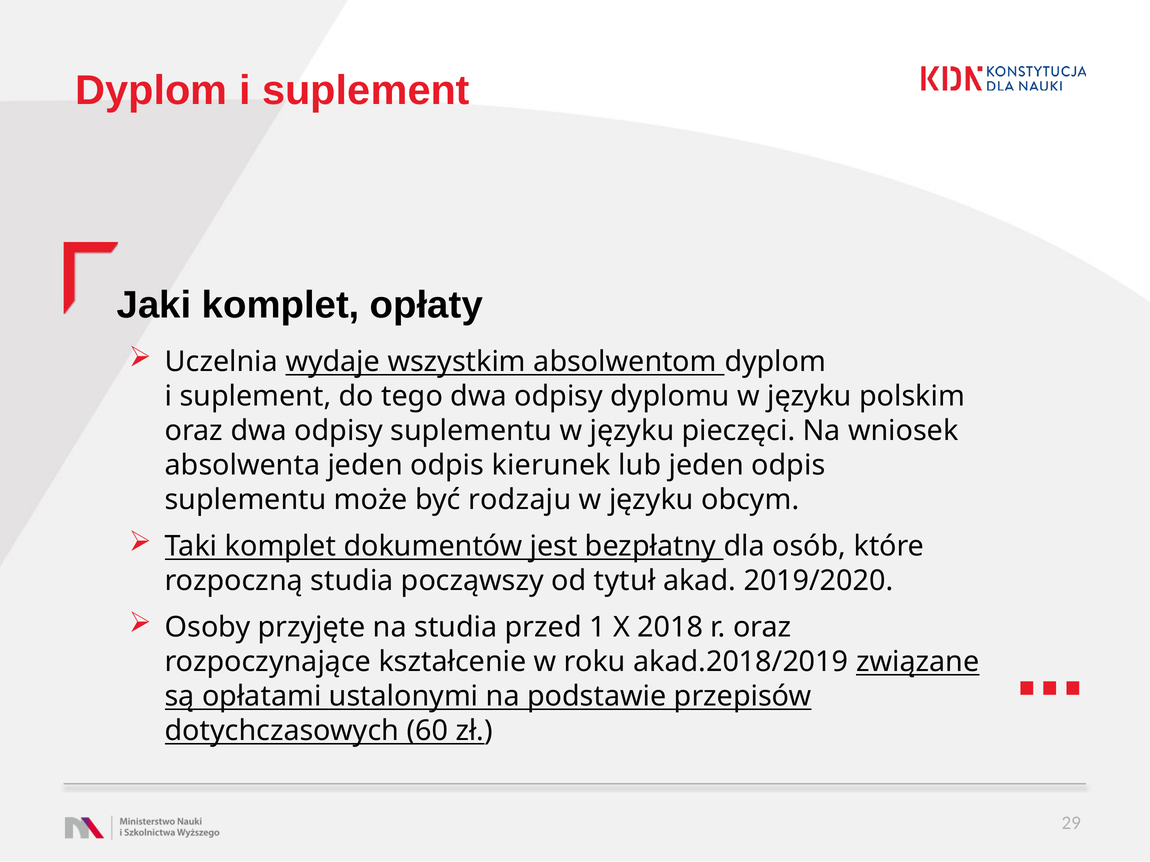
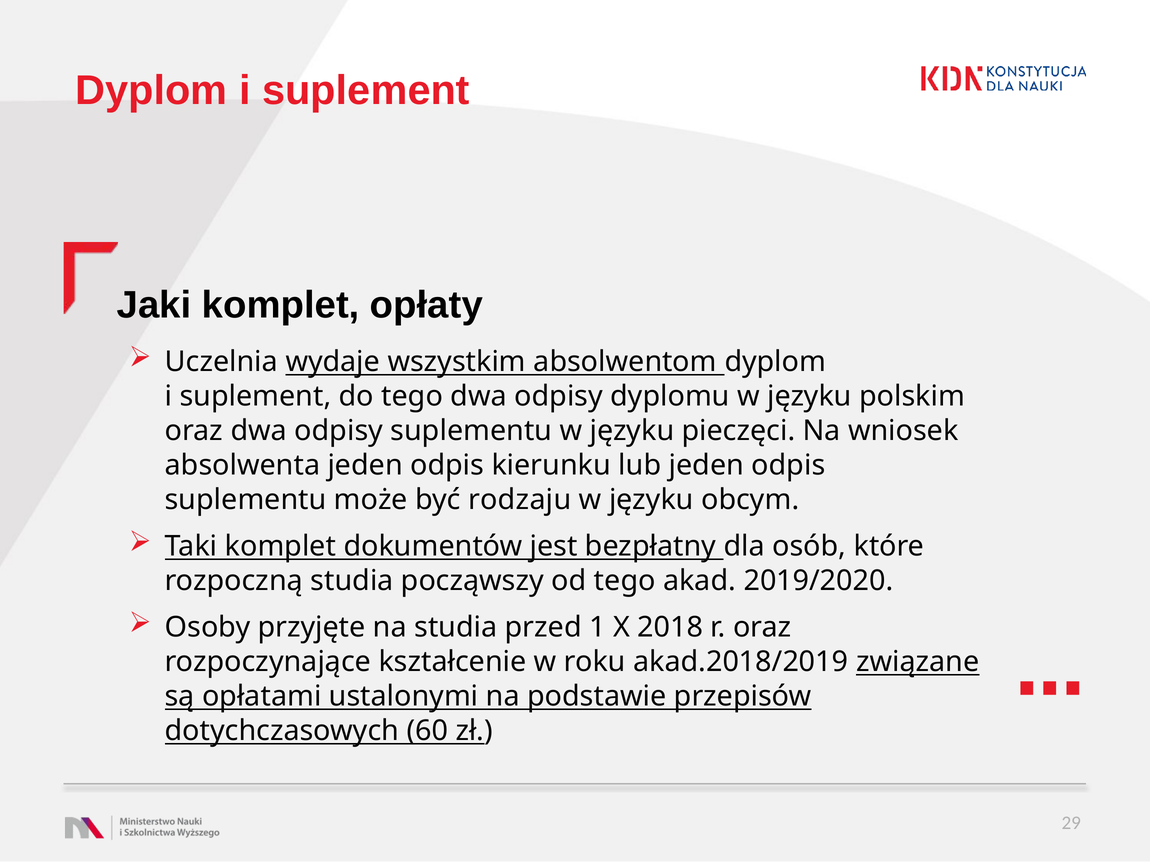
kierunek: kierunek -> kierunku
od tytuł: tytuł -> tego
